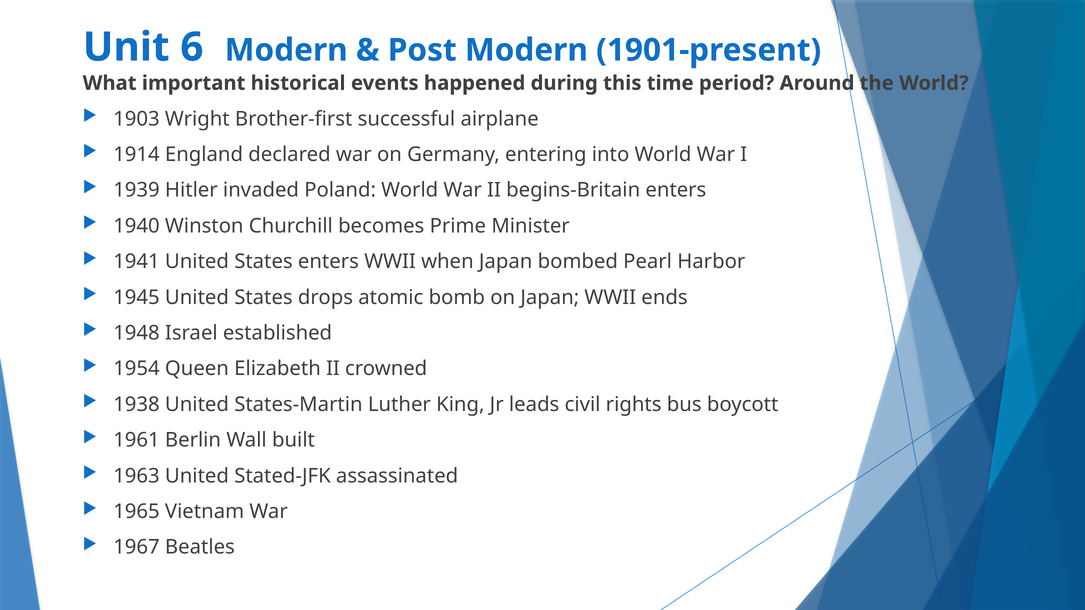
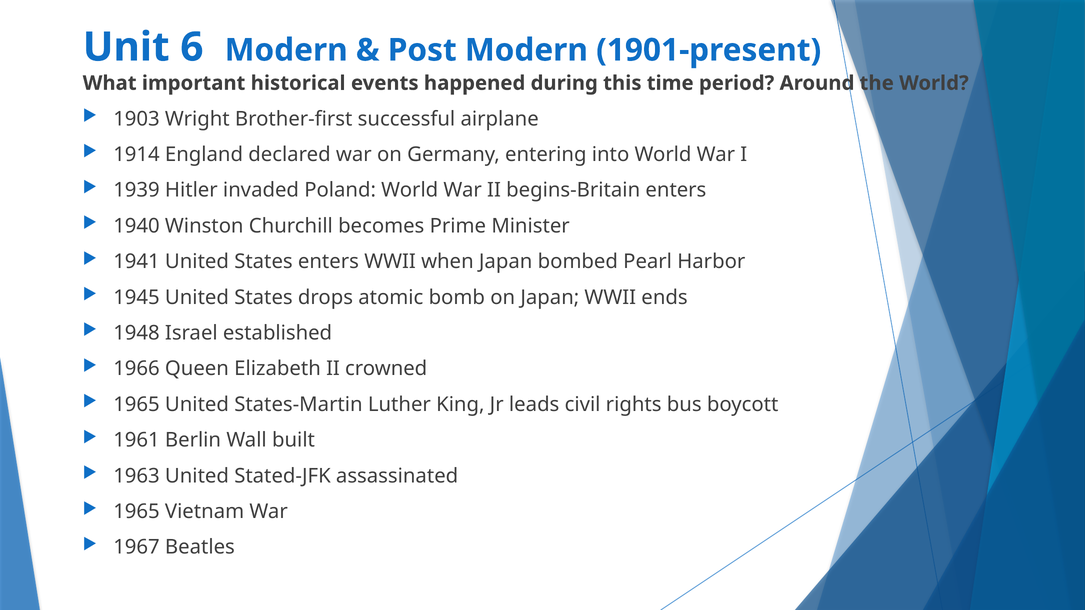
1954: 1954 -> 1966
1938 at (136, 405): 1938 -> 1965
